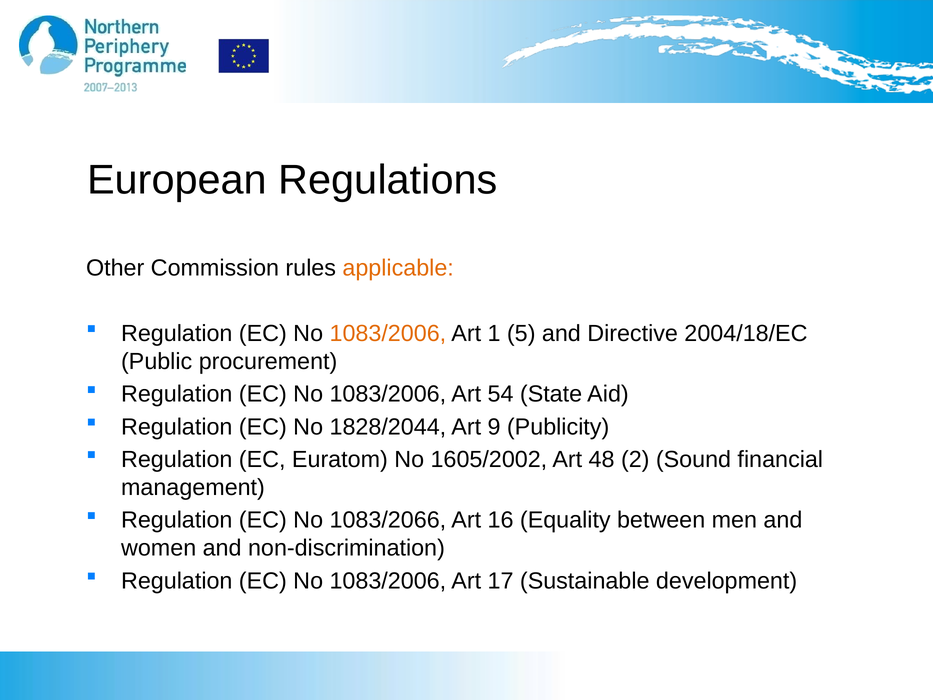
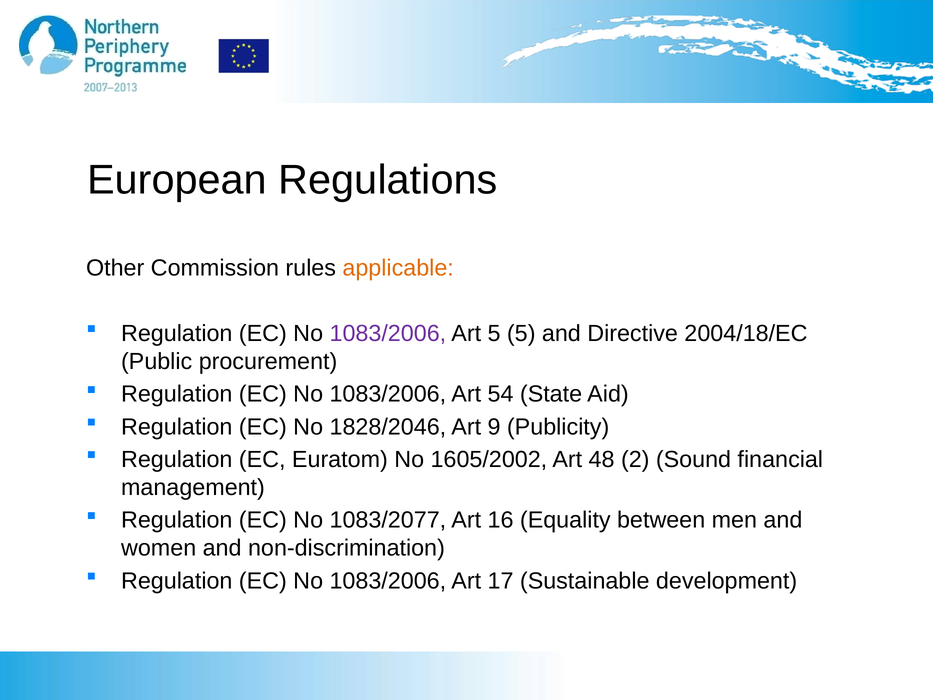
1083/2006 at (388, 333) colour: orange -> purple
Art 1: 1 -> 5
1828/2044: 1828/2044 -> 1828/2046
1083/2066: 1083/2066 -> 1083/2077
